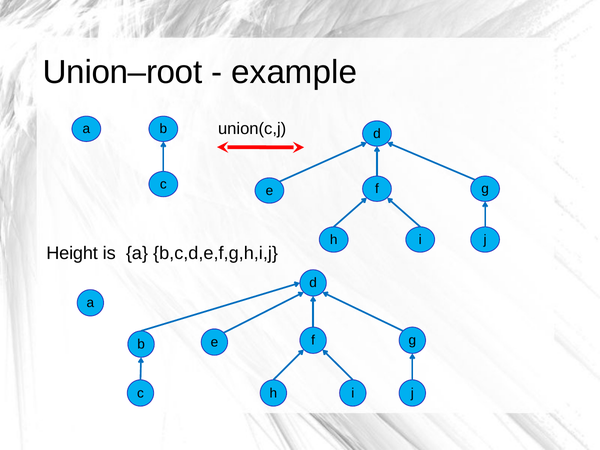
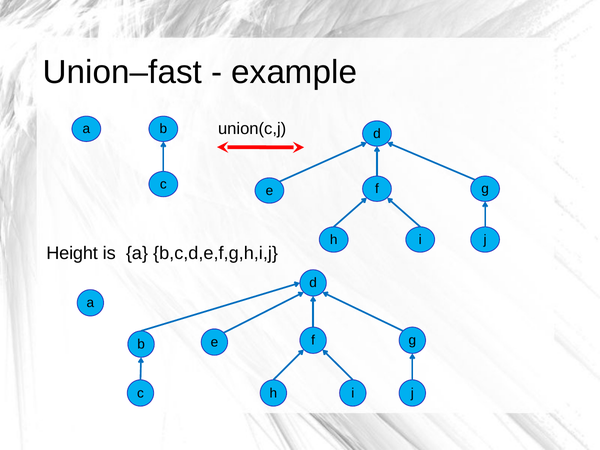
Union–root: Union–root -> Union–fast
